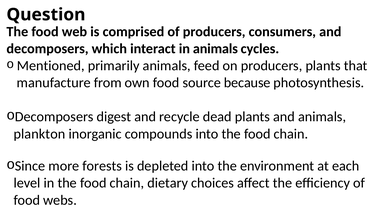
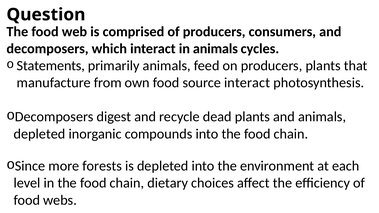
Mentioned: Mentioned -> Statements
source because: because -> interact
plankton at (39, 134): plankton -> depleted
